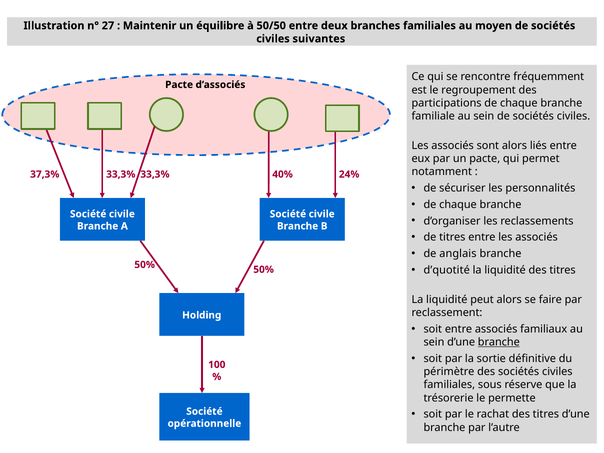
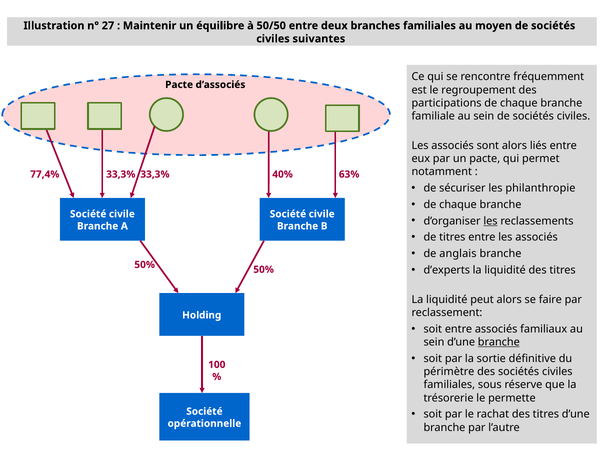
37,3%: 37,3% -> 77,4%
24%: 24% -> 63%
personnalités: personnalités -> philanthropie
les at (490, 221) underline: none -> present
d’quotité: d’quotité -> d’experts
